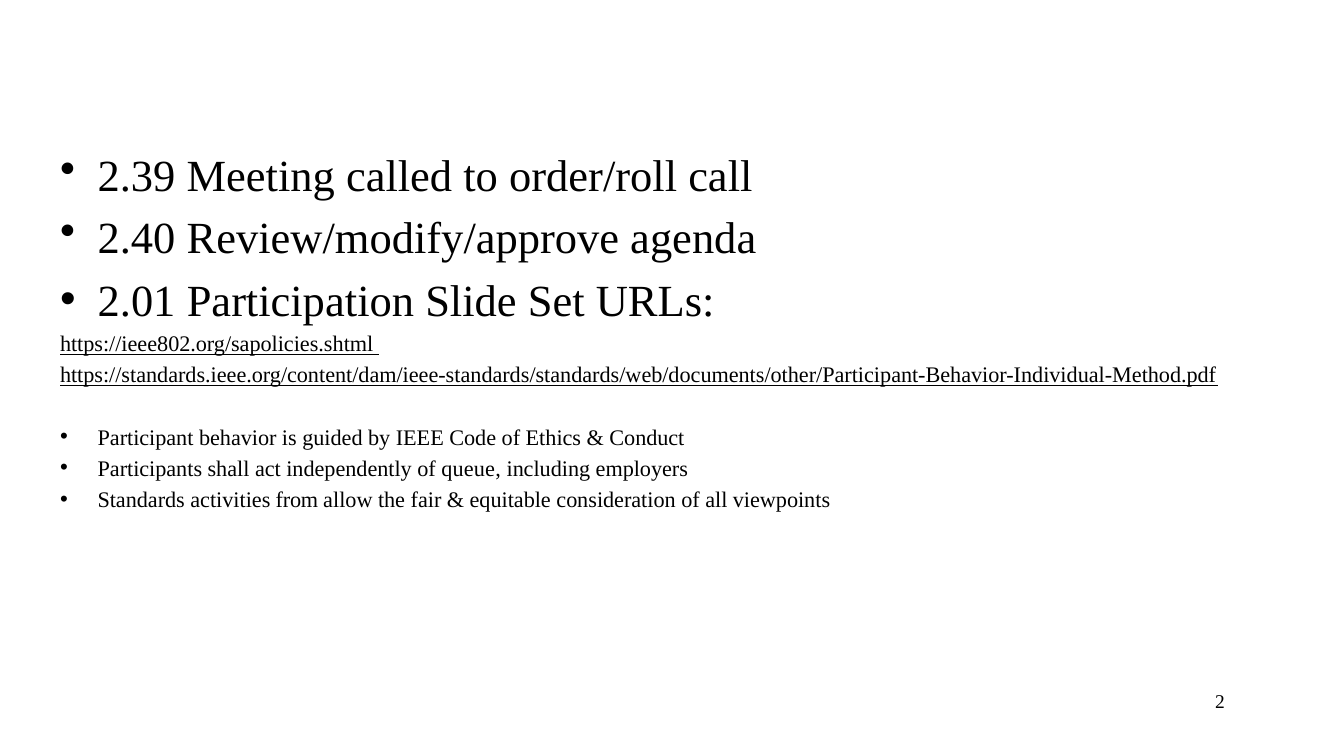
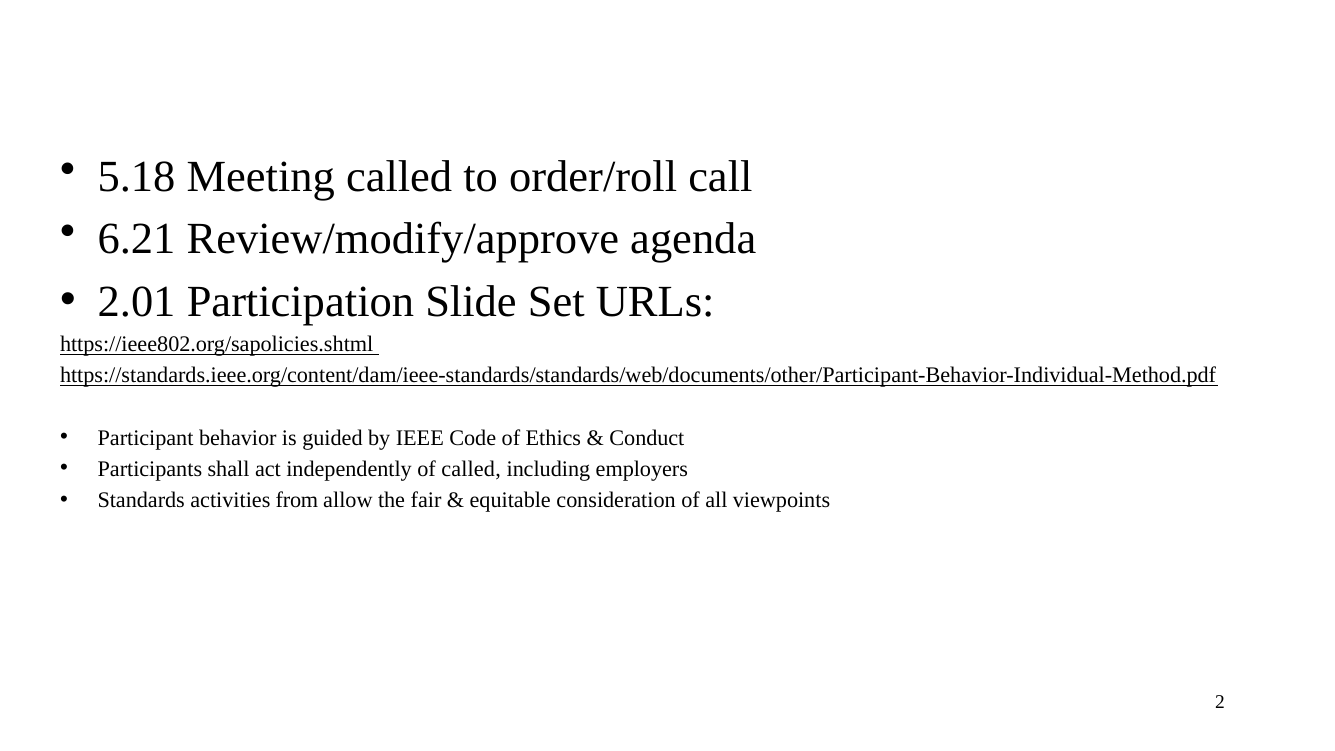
2.39: 2.39 -> 5.18
2.40: 2.40 -> 6.21
of queue: queue -> called
